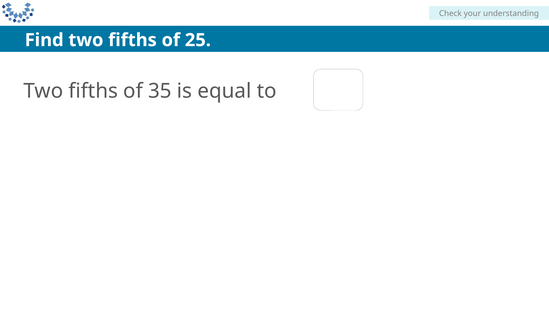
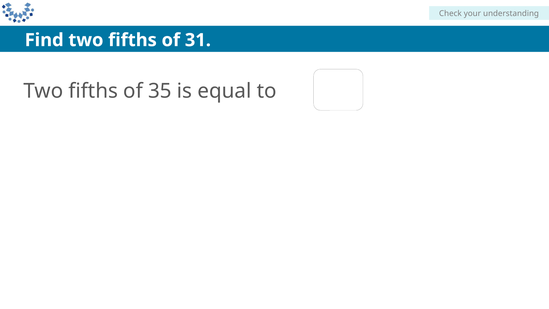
25: 25 -> 31
